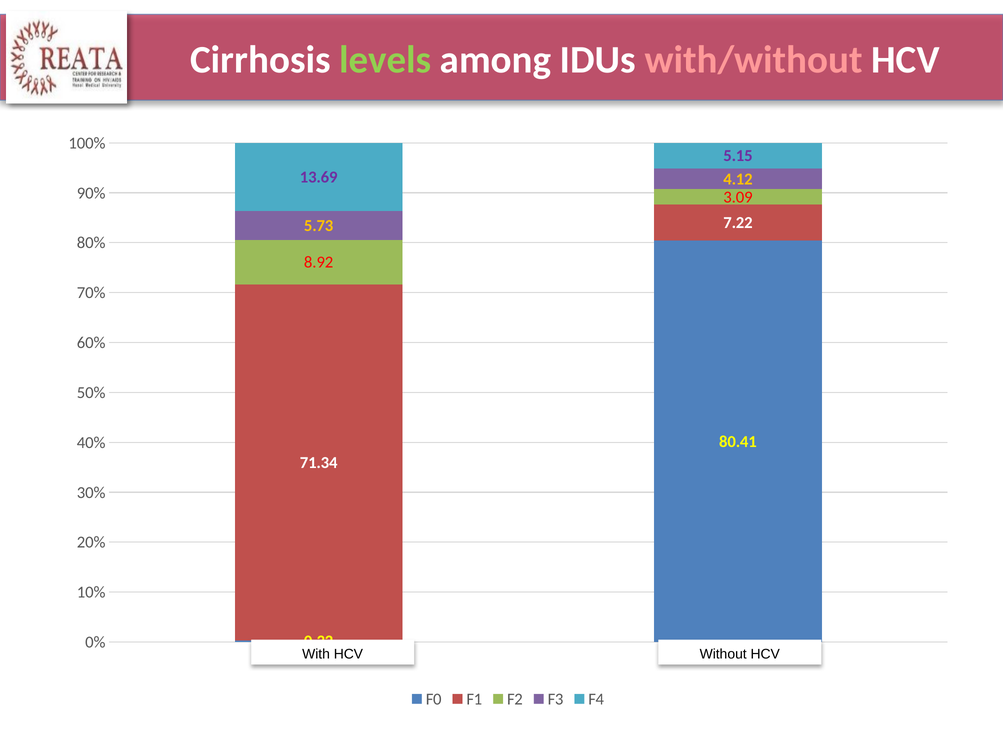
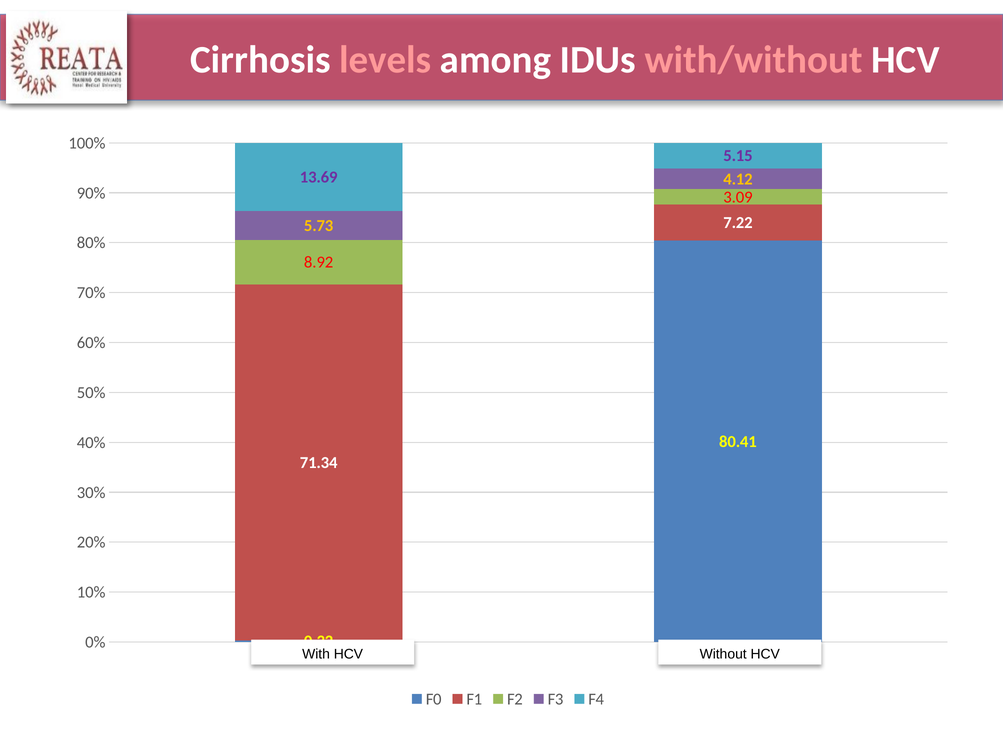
levels colour: light green -> pink
